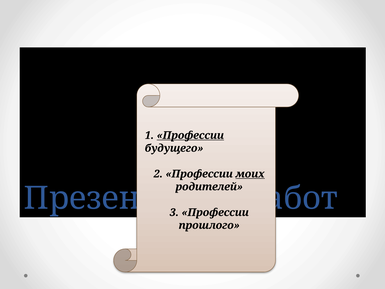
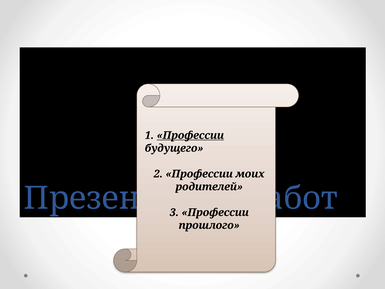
моих underline: present -> none
